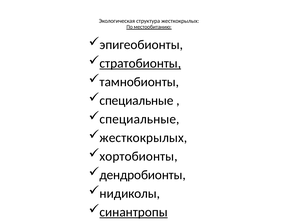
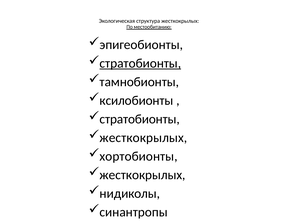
специальные at (136, 100): специальные -> ксилобионты
специальные at (140, 119): специальные -> стратобионты
дендробионты at (143, 175): дендробионты -> жесткокрылых
синантропы underline: present -> none
